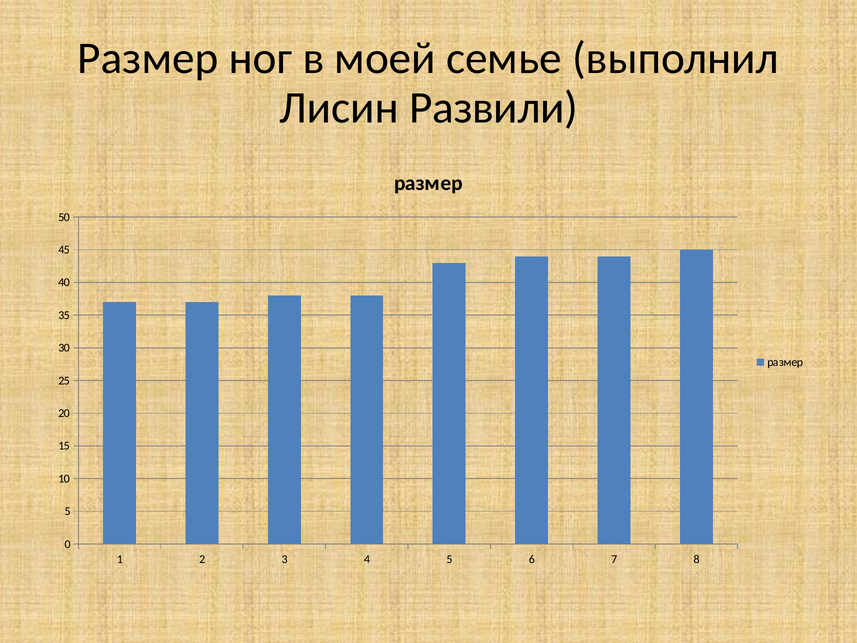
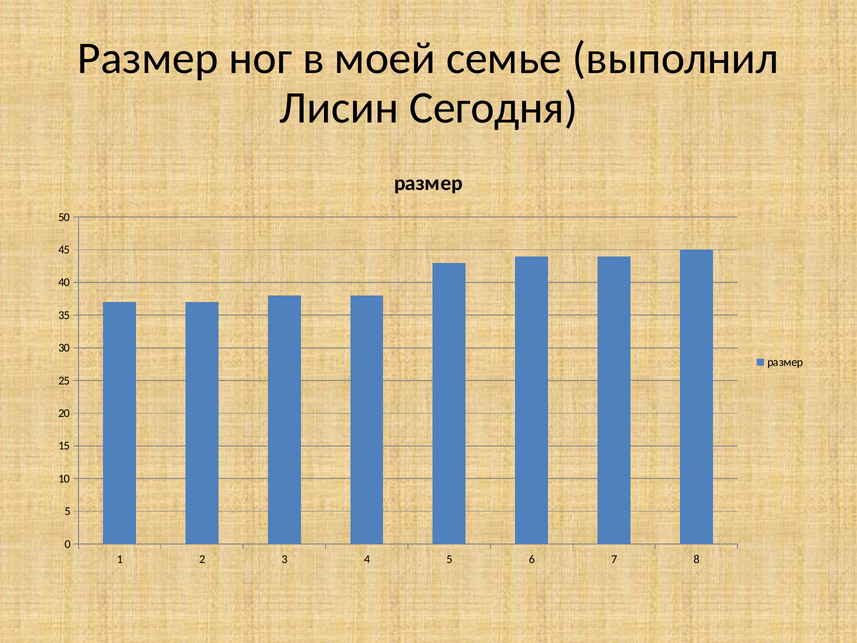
Развили: Развили -> Сегодня
